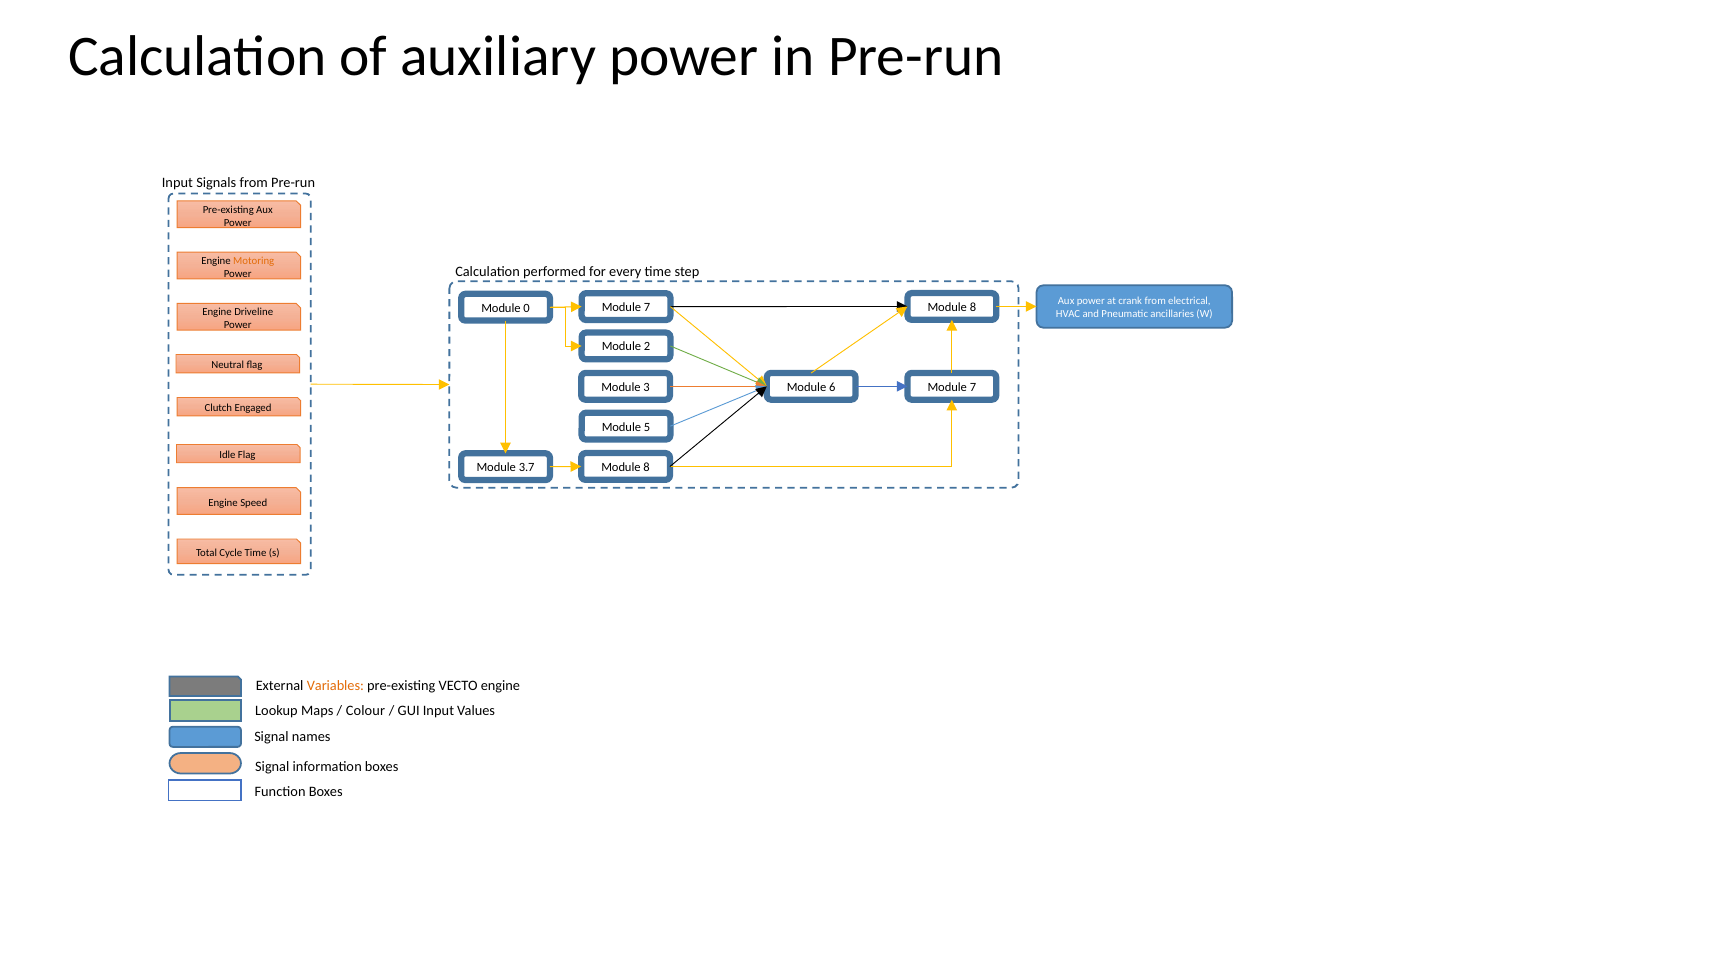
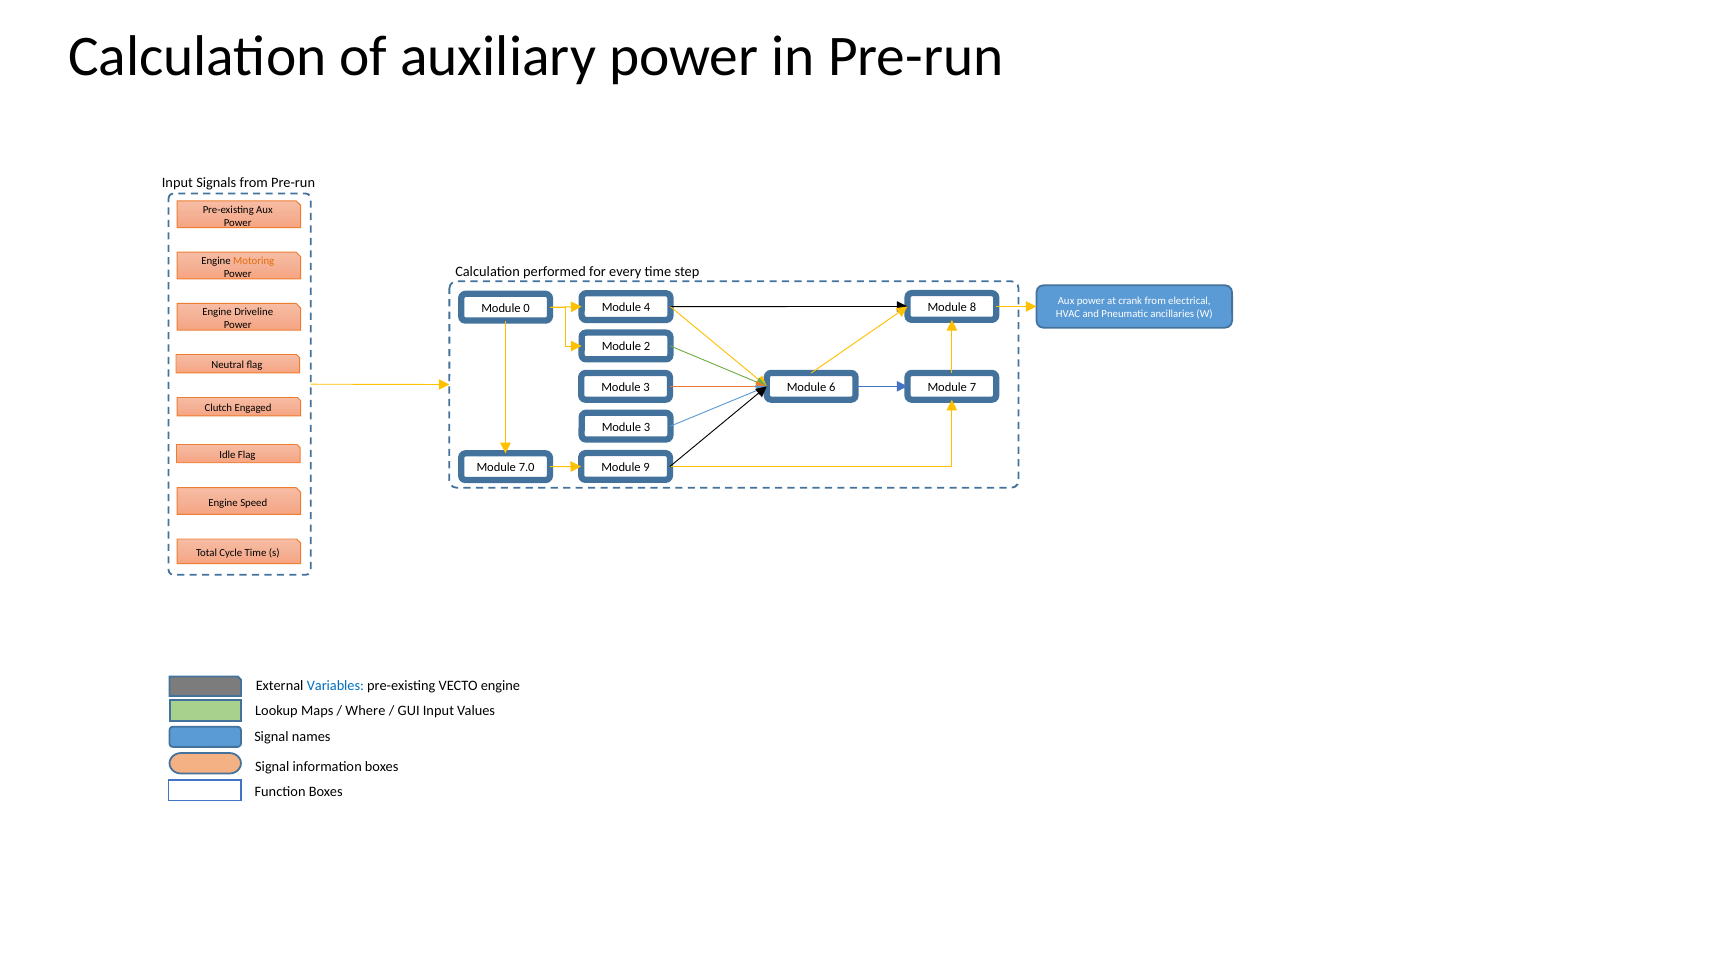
7 at (647, 308): 7 -> 4
5 at (647, 427): 5 -> 3
8 at (647, 467): 8 -> 9
3.7: 3.7 -> 7.0
Variables colour: orange -> blue
Colour: Colour -> Where
